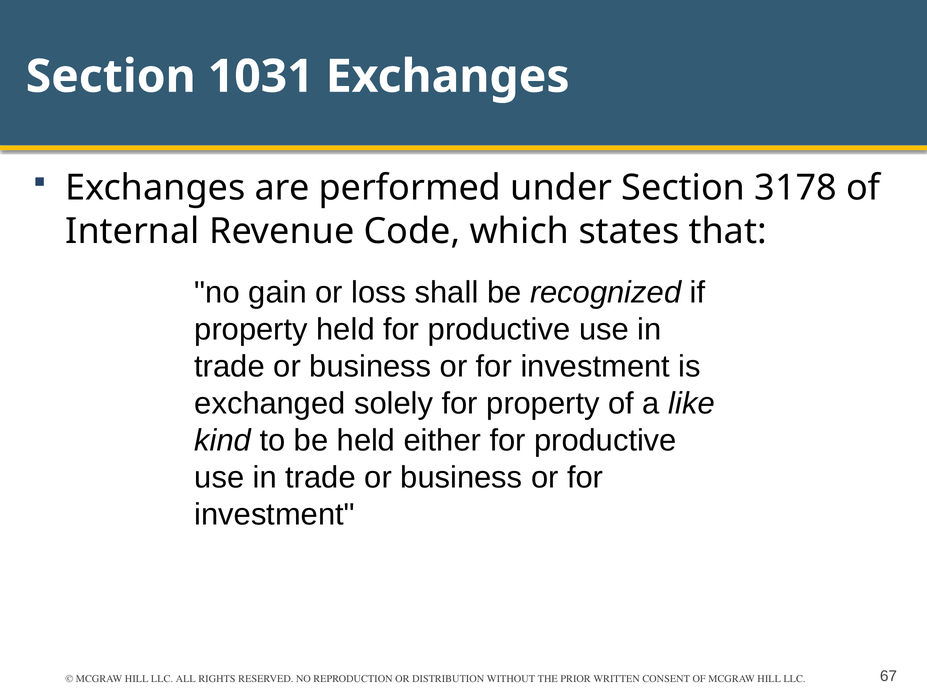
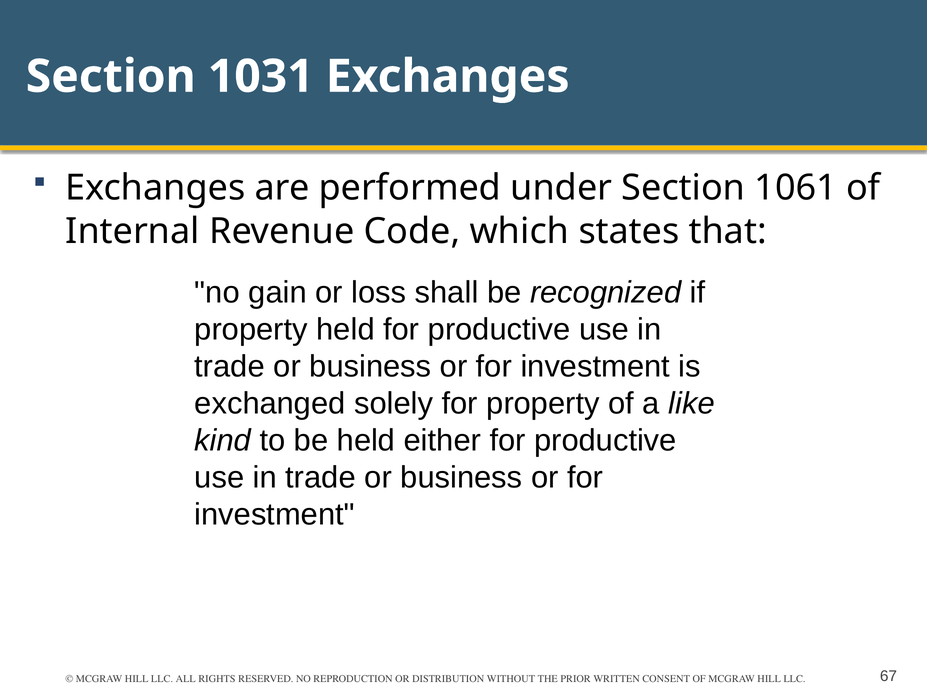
3178: 3178 -> 1061
